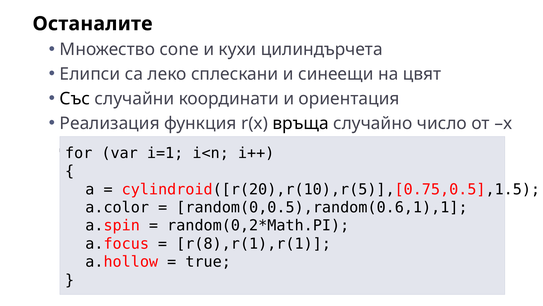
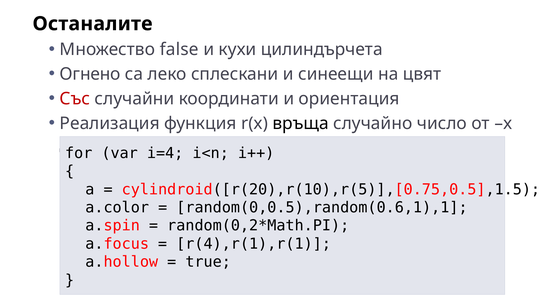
cone: cone -> false
Елипси: Елипси -> Огнено
Със colour: black -> red
i=1: i=1 -> i=4
r(8),r(1),r(1: r(8),r(1),r(1 -> r(4),r(1),r(1
